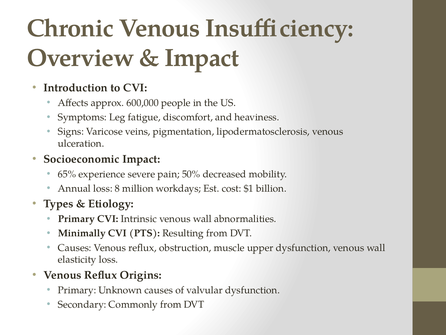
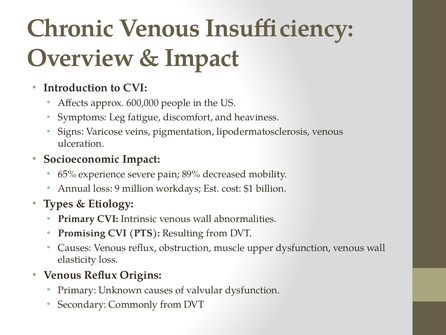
50%: 50% -> 89%
8: 8 -> 9
Minimally: Minimally -> Promising
